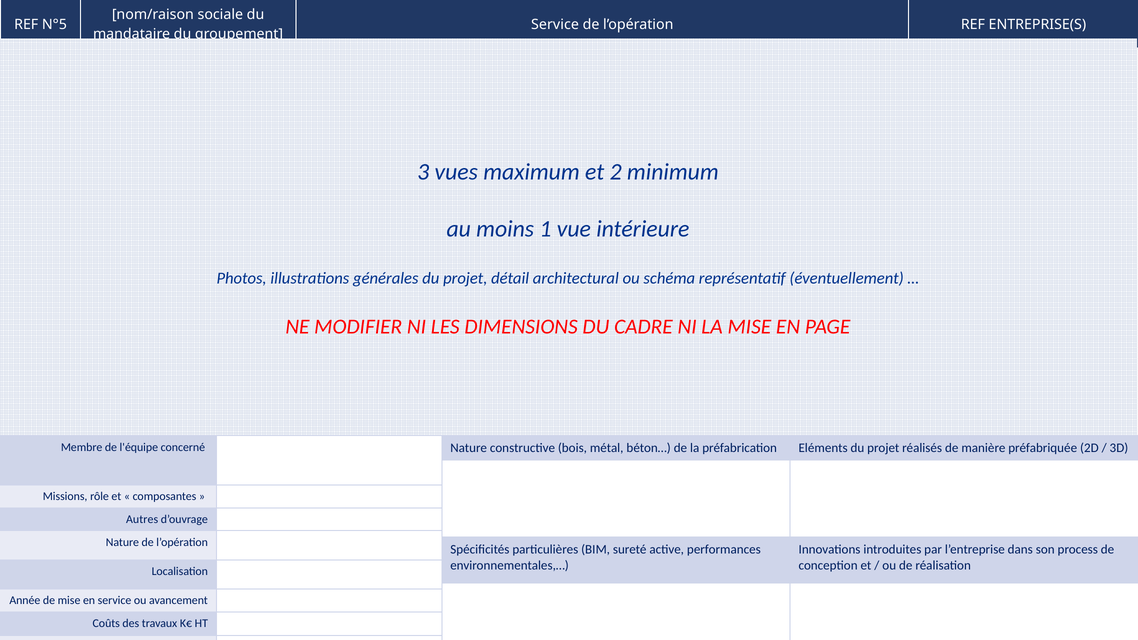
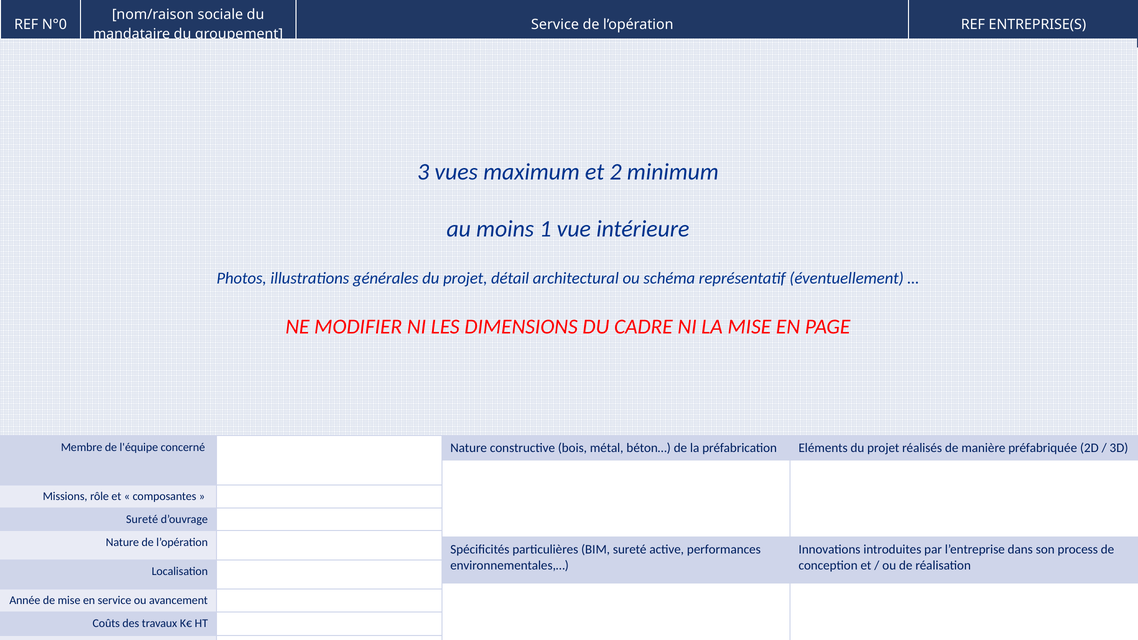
N°5: N°5 -> N°0
Autres at (142, 519): Autres -> Sureté
